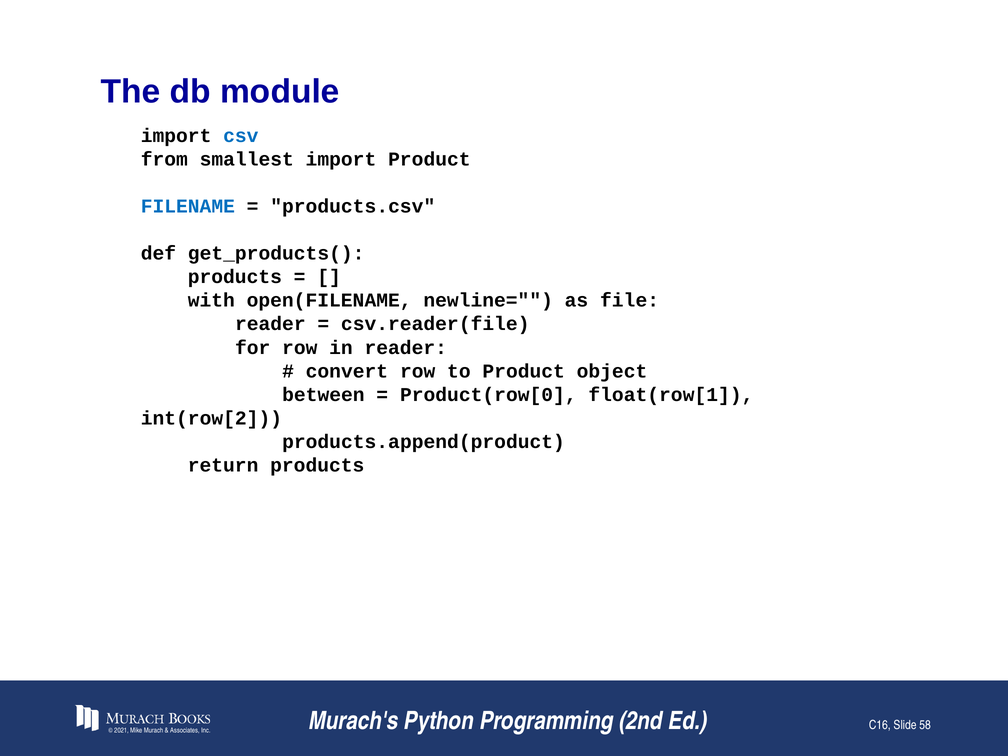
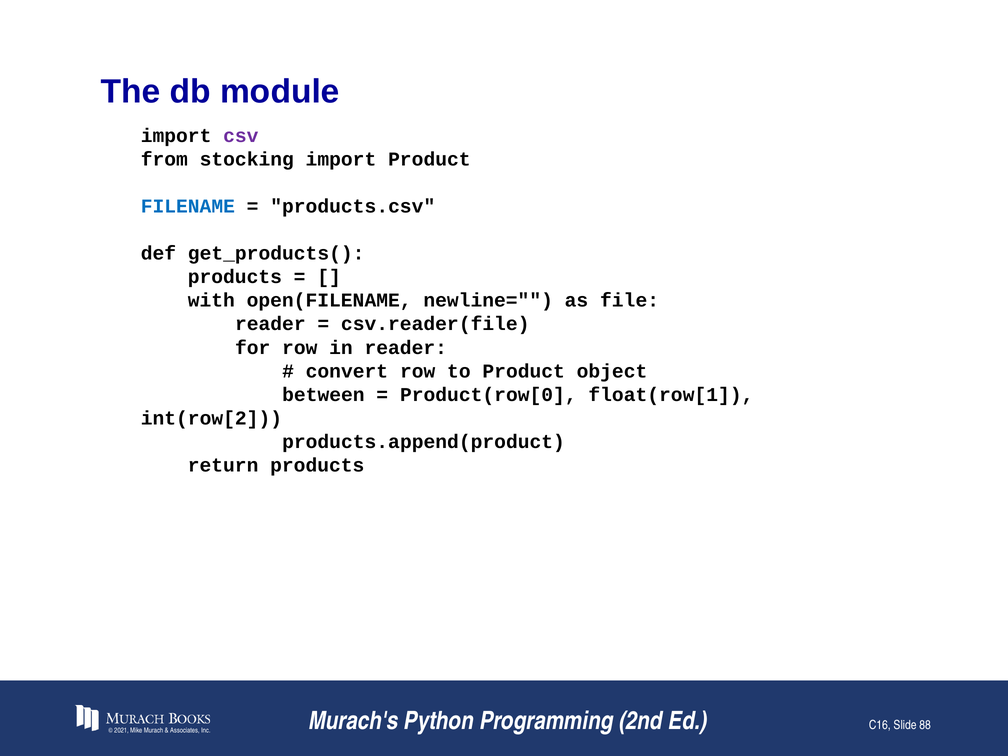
csv colour: blue -> purple
smallest: smallest -> stocking
58: 58 -> 88
